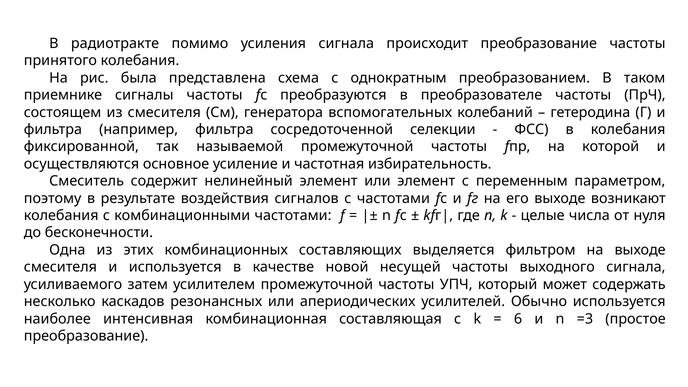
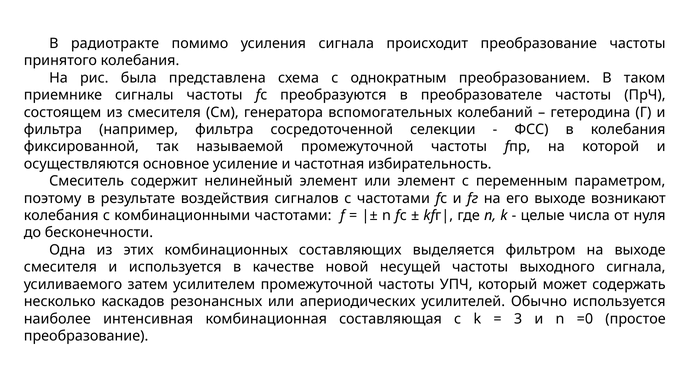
6: 6 -> 3
=3: =3 -> =0
